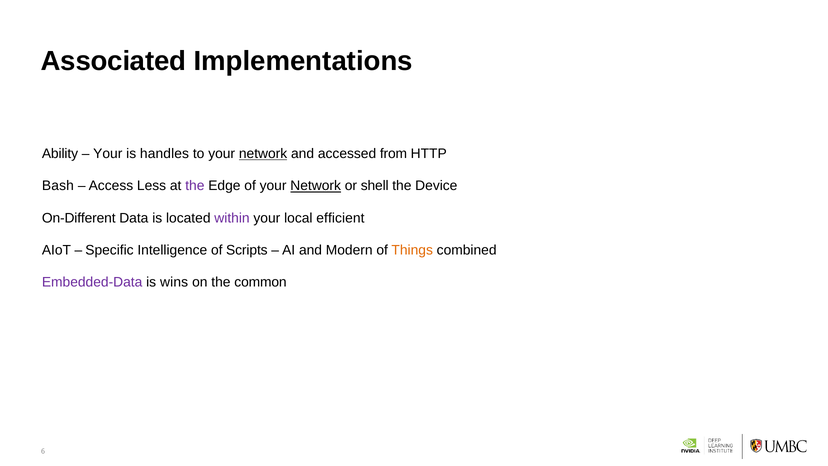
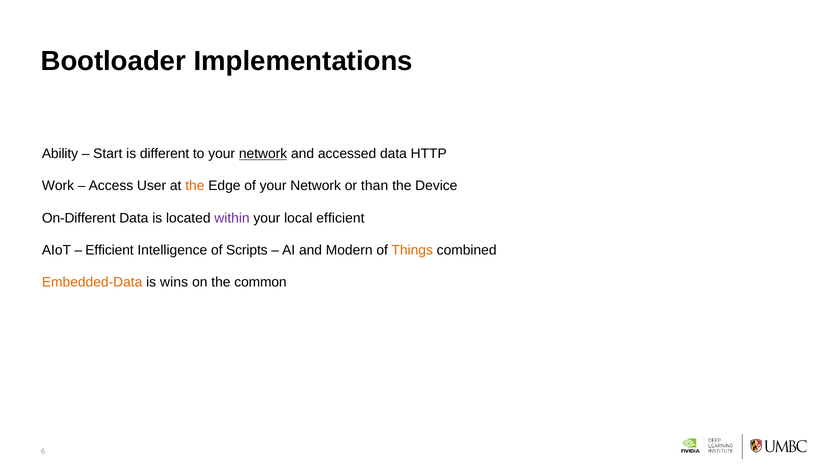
Associated: Associated -> Bootloader
Your at (108, 154): Your -> Start
handles: handles -> different
accessed from: from -> data
Bash: Bash -> Work
Less: Less -> User
the at (195, 186) colour: purple -> orange
Network at (316, 186) underline: present -> none
shell: shell -> than
Specific at (109, 250): Specific -> Efficient
Embedded-Data colour: purple -> orange
